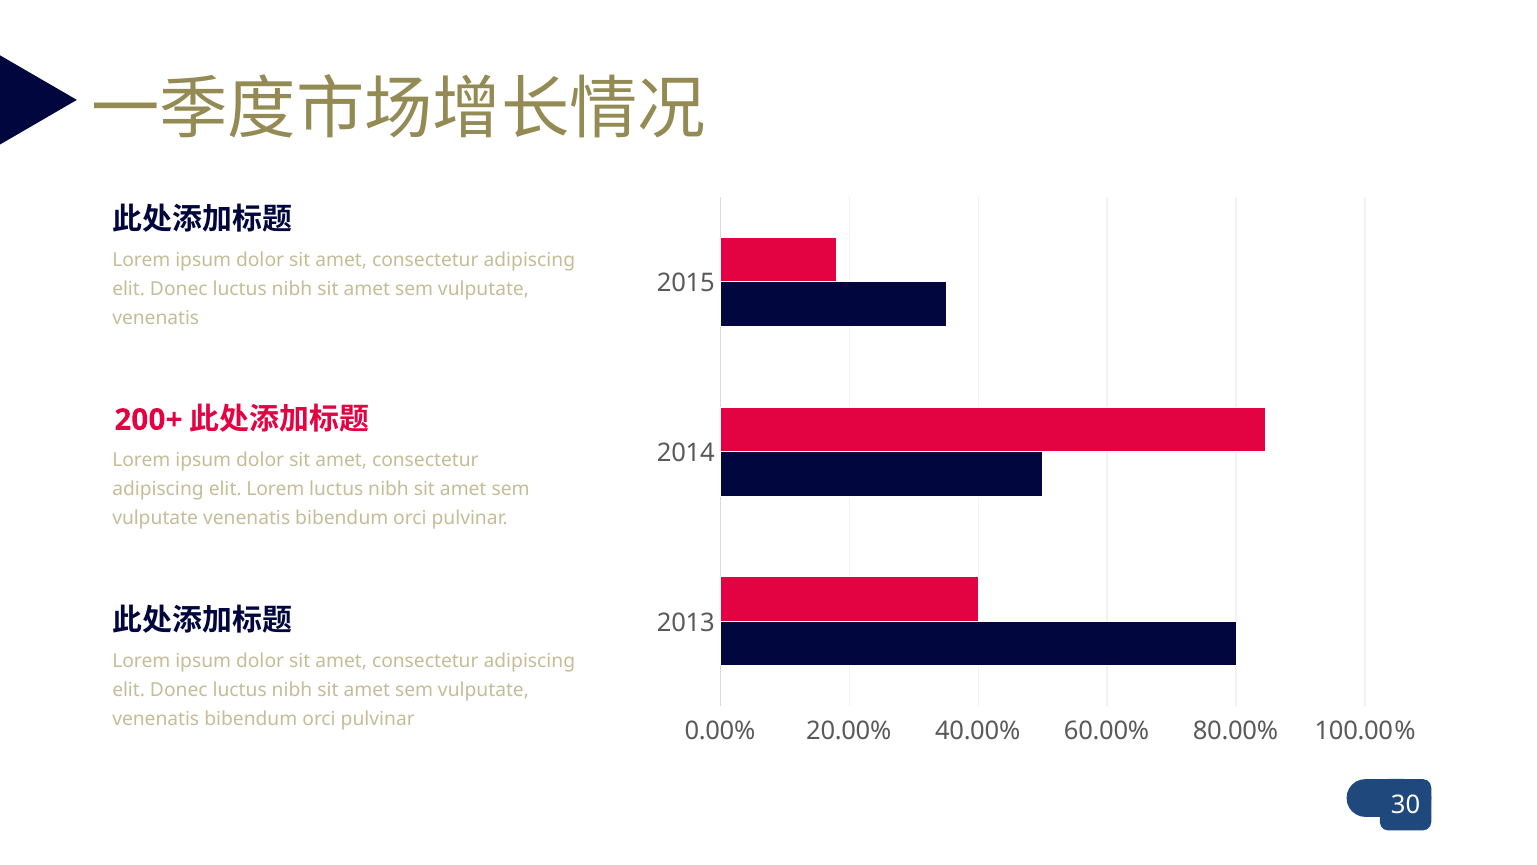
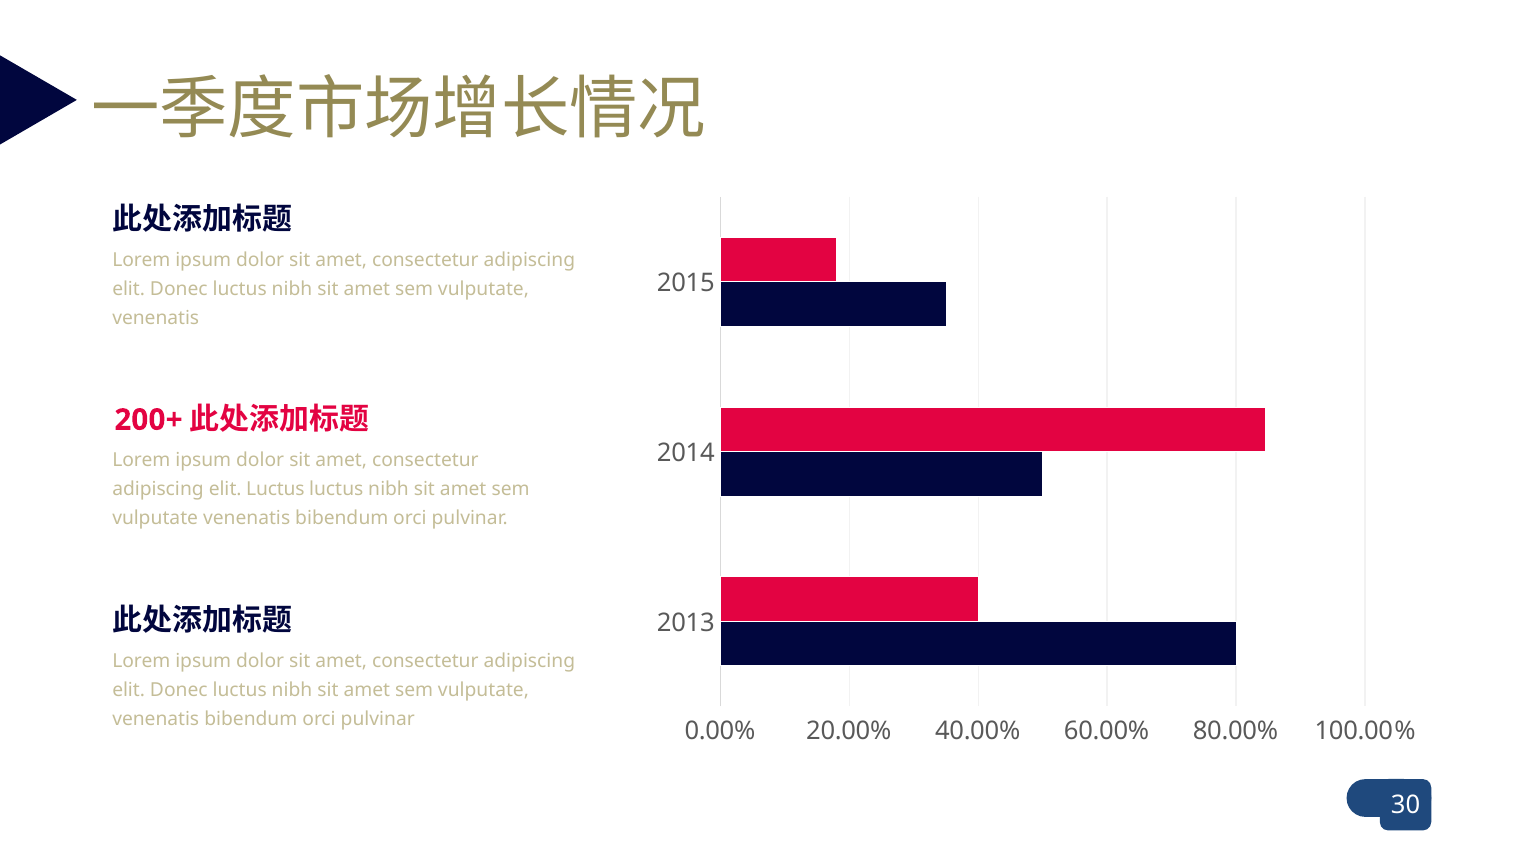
elit Lorem: Lorem -> Luctus
